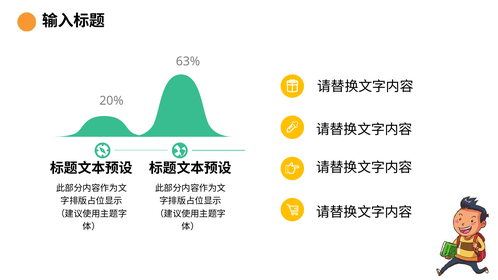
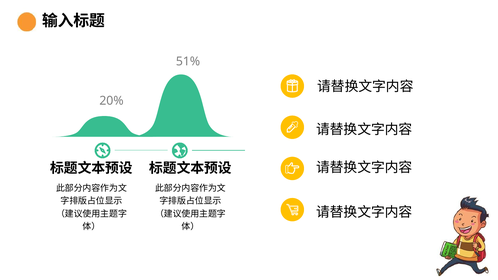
63%: 63% -> 51%
